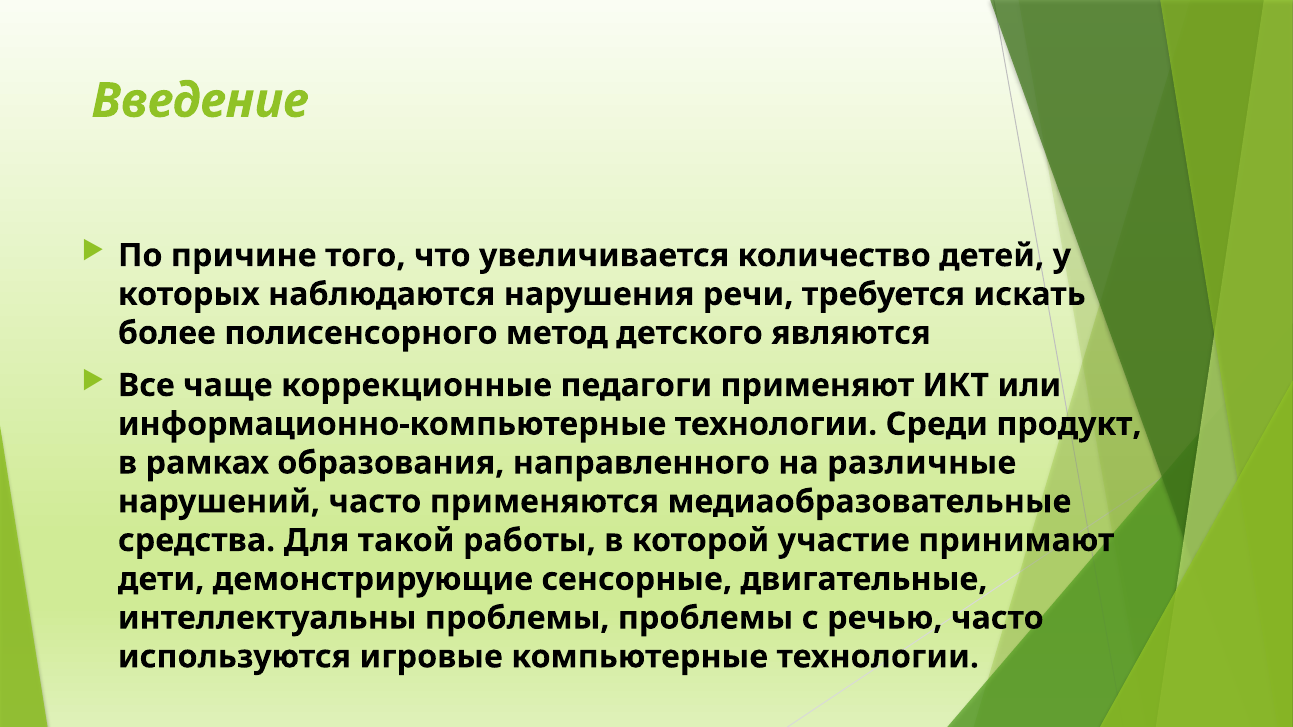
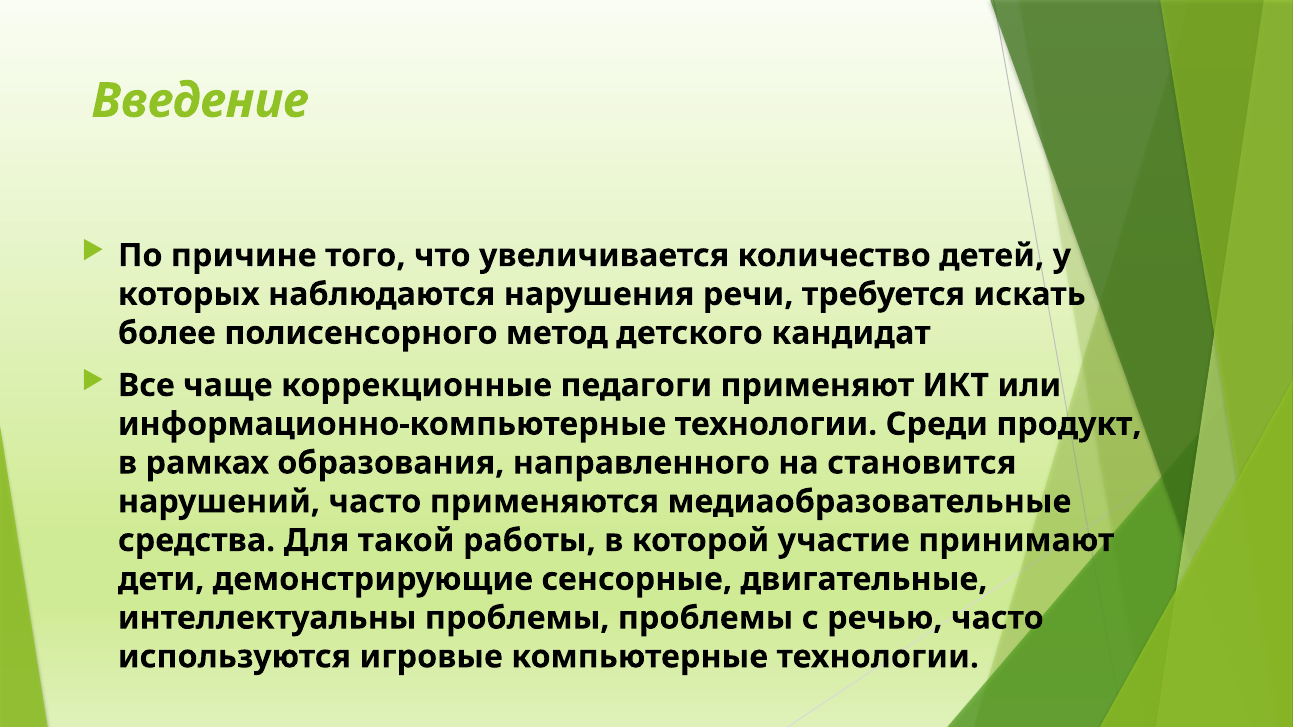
являются: являются -> кандидат
различные: различные -> становится
